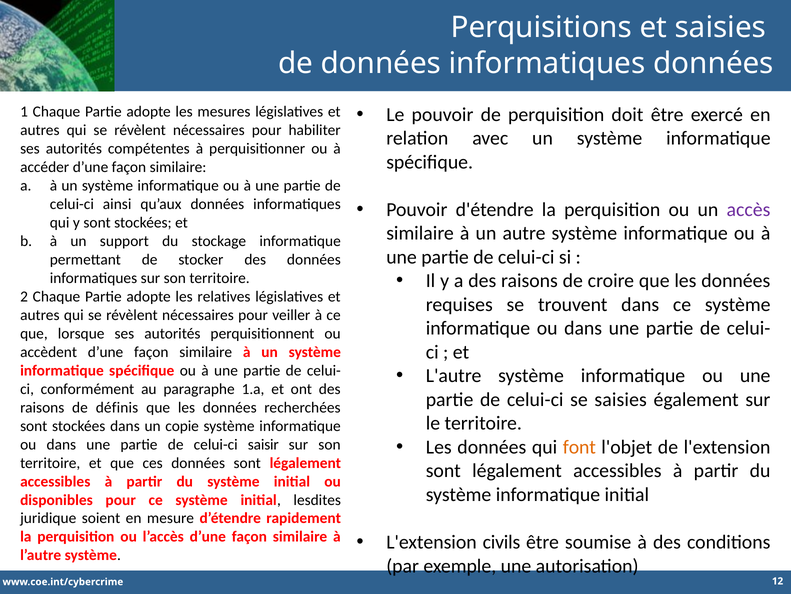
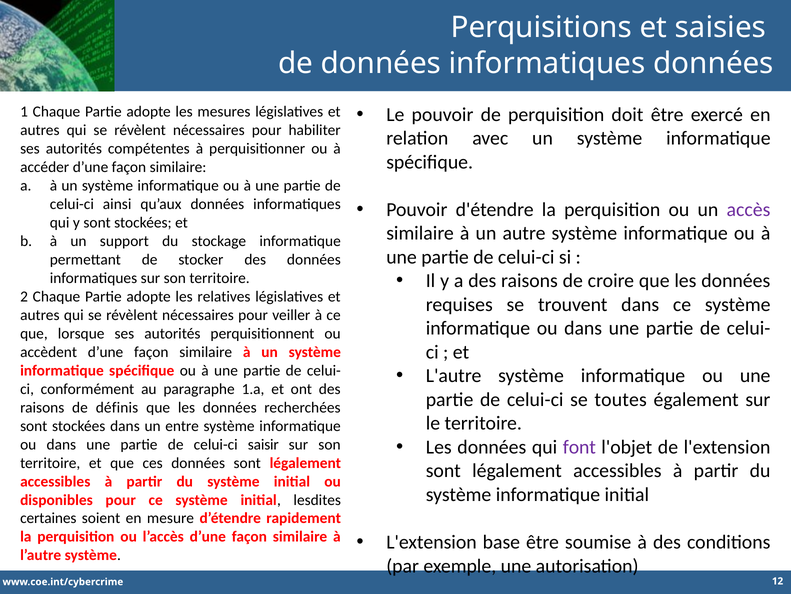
se saisies: saisies -> toutes
copie: copie -> entre
font colour: orange -> purple
juridique: juridique -> certaines
civils: civils -> base
